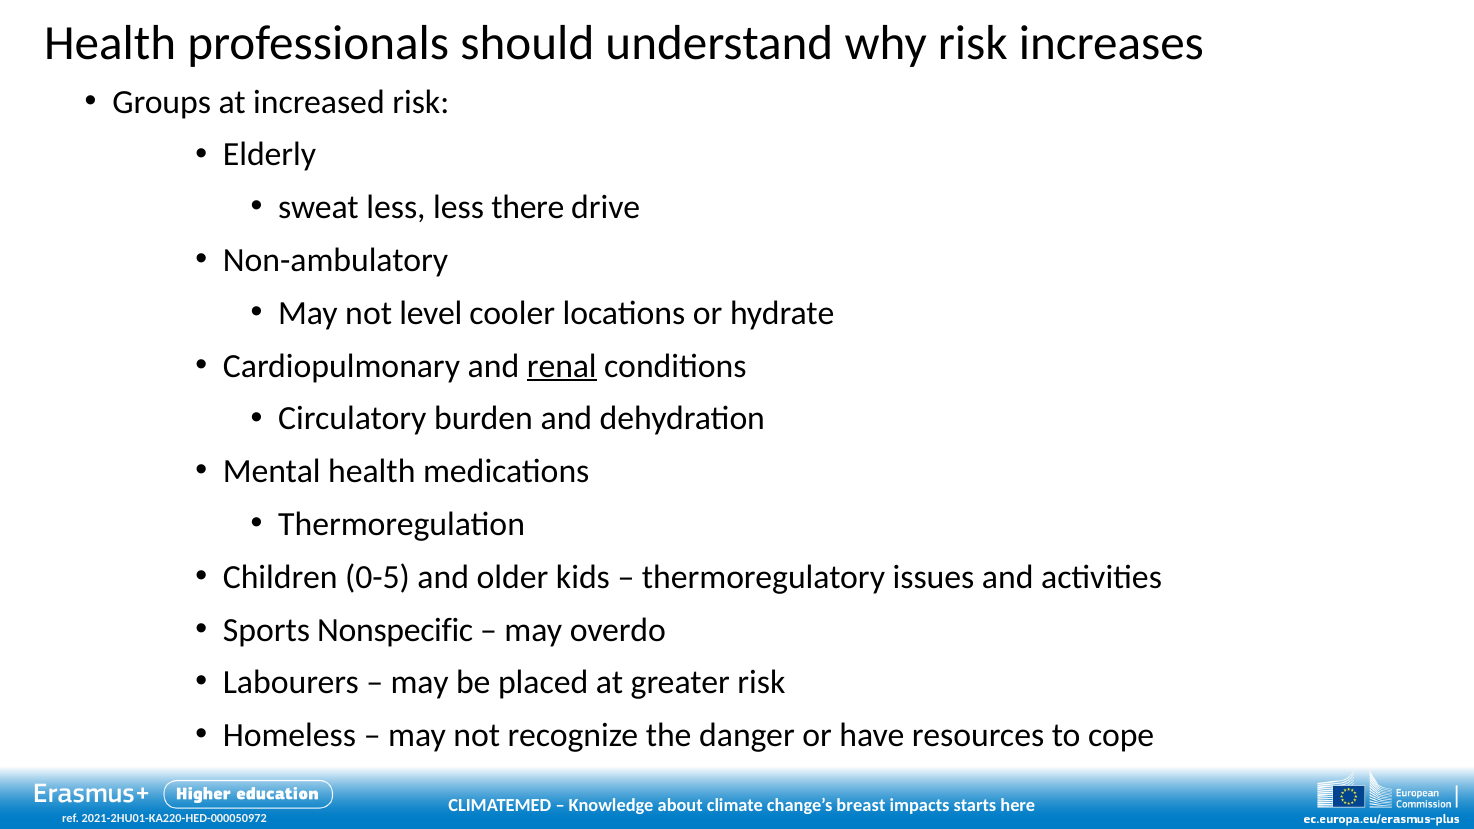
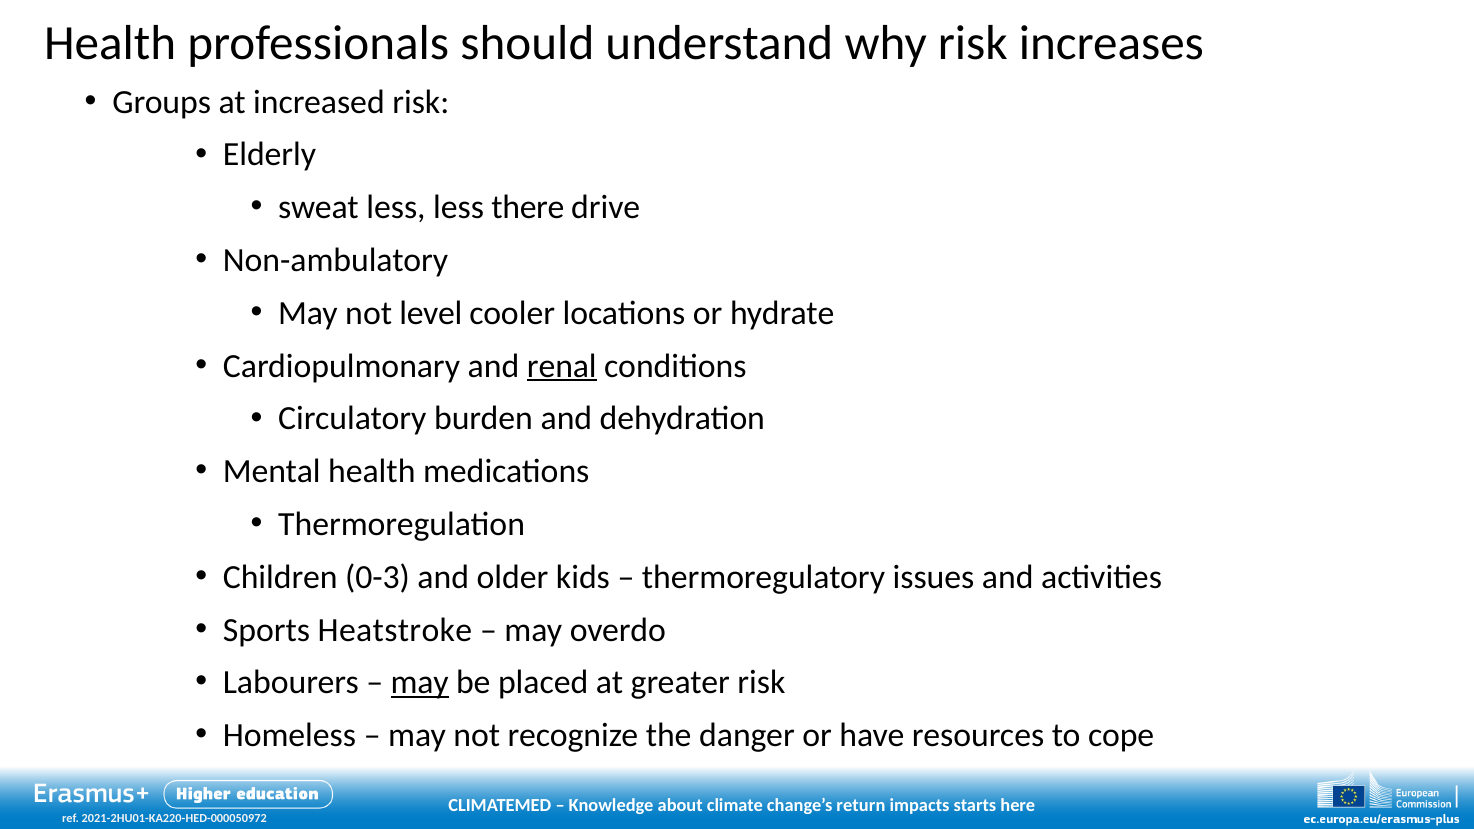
0-5: 0-5 -> 0-3
Nonspecific: Nonspecific -> Heatstroke
may at (420, 683) underline: none -> present
breast: breast -> return
